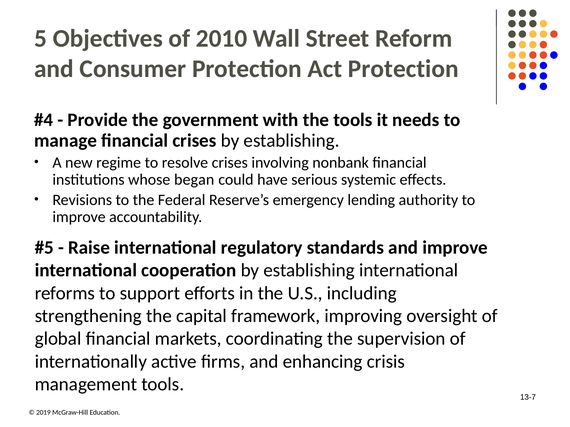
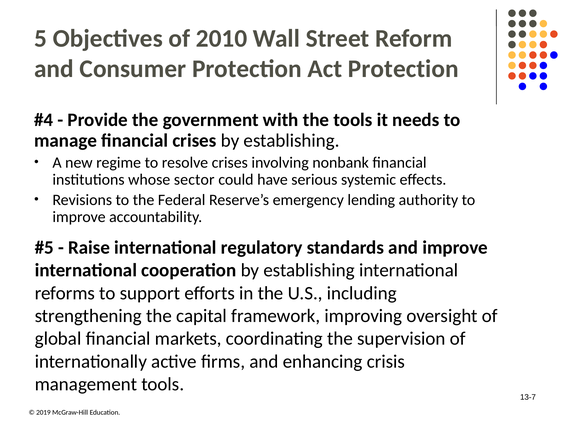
began: began -> sector
